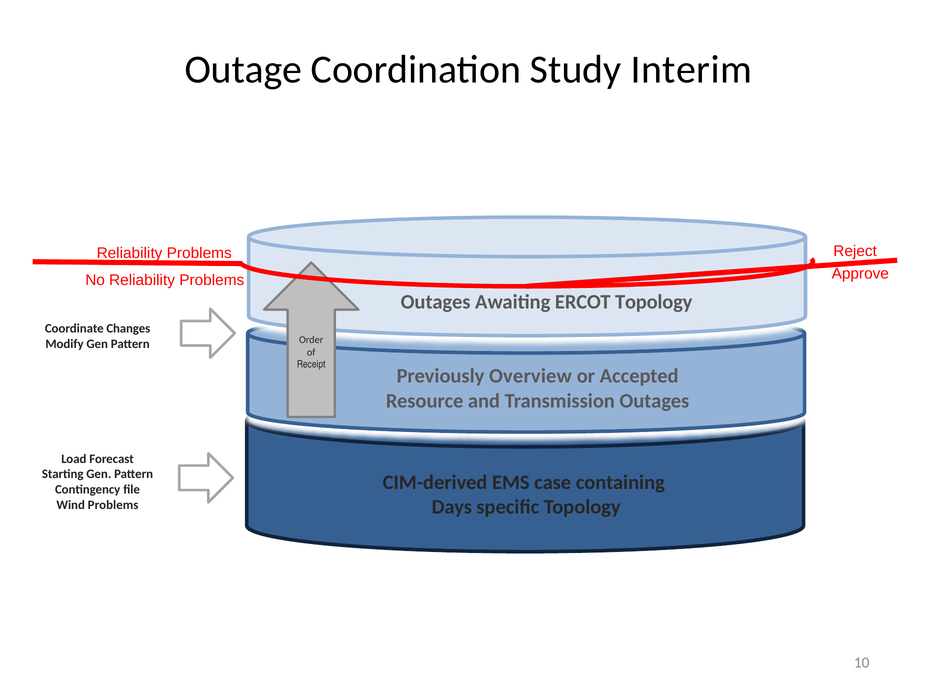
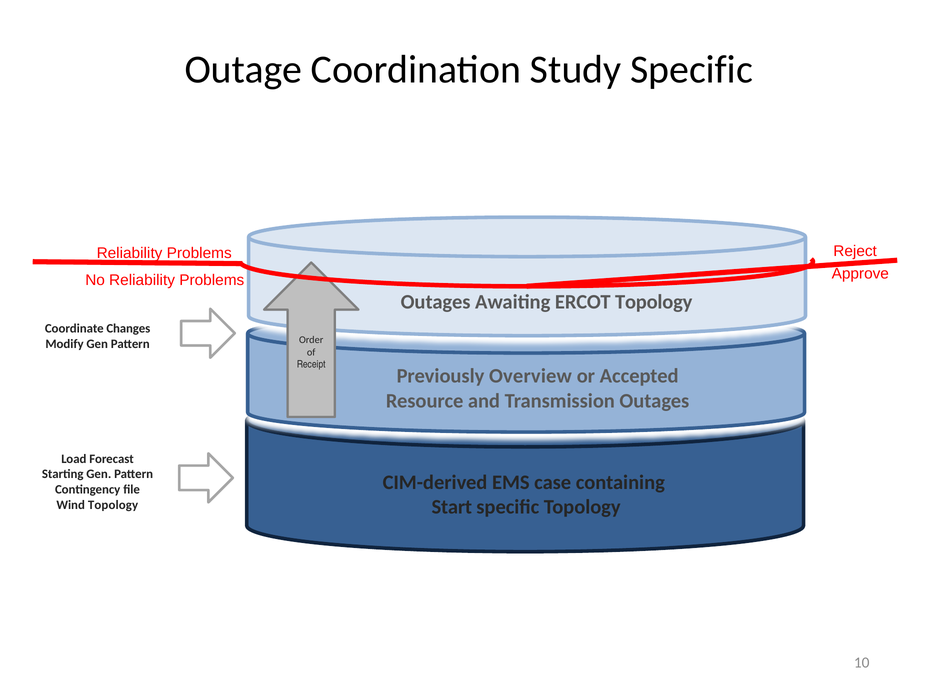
Study Interim: Interim -> Specific
Days: Days -> Start
Wind Problems: Problems -> Topology
